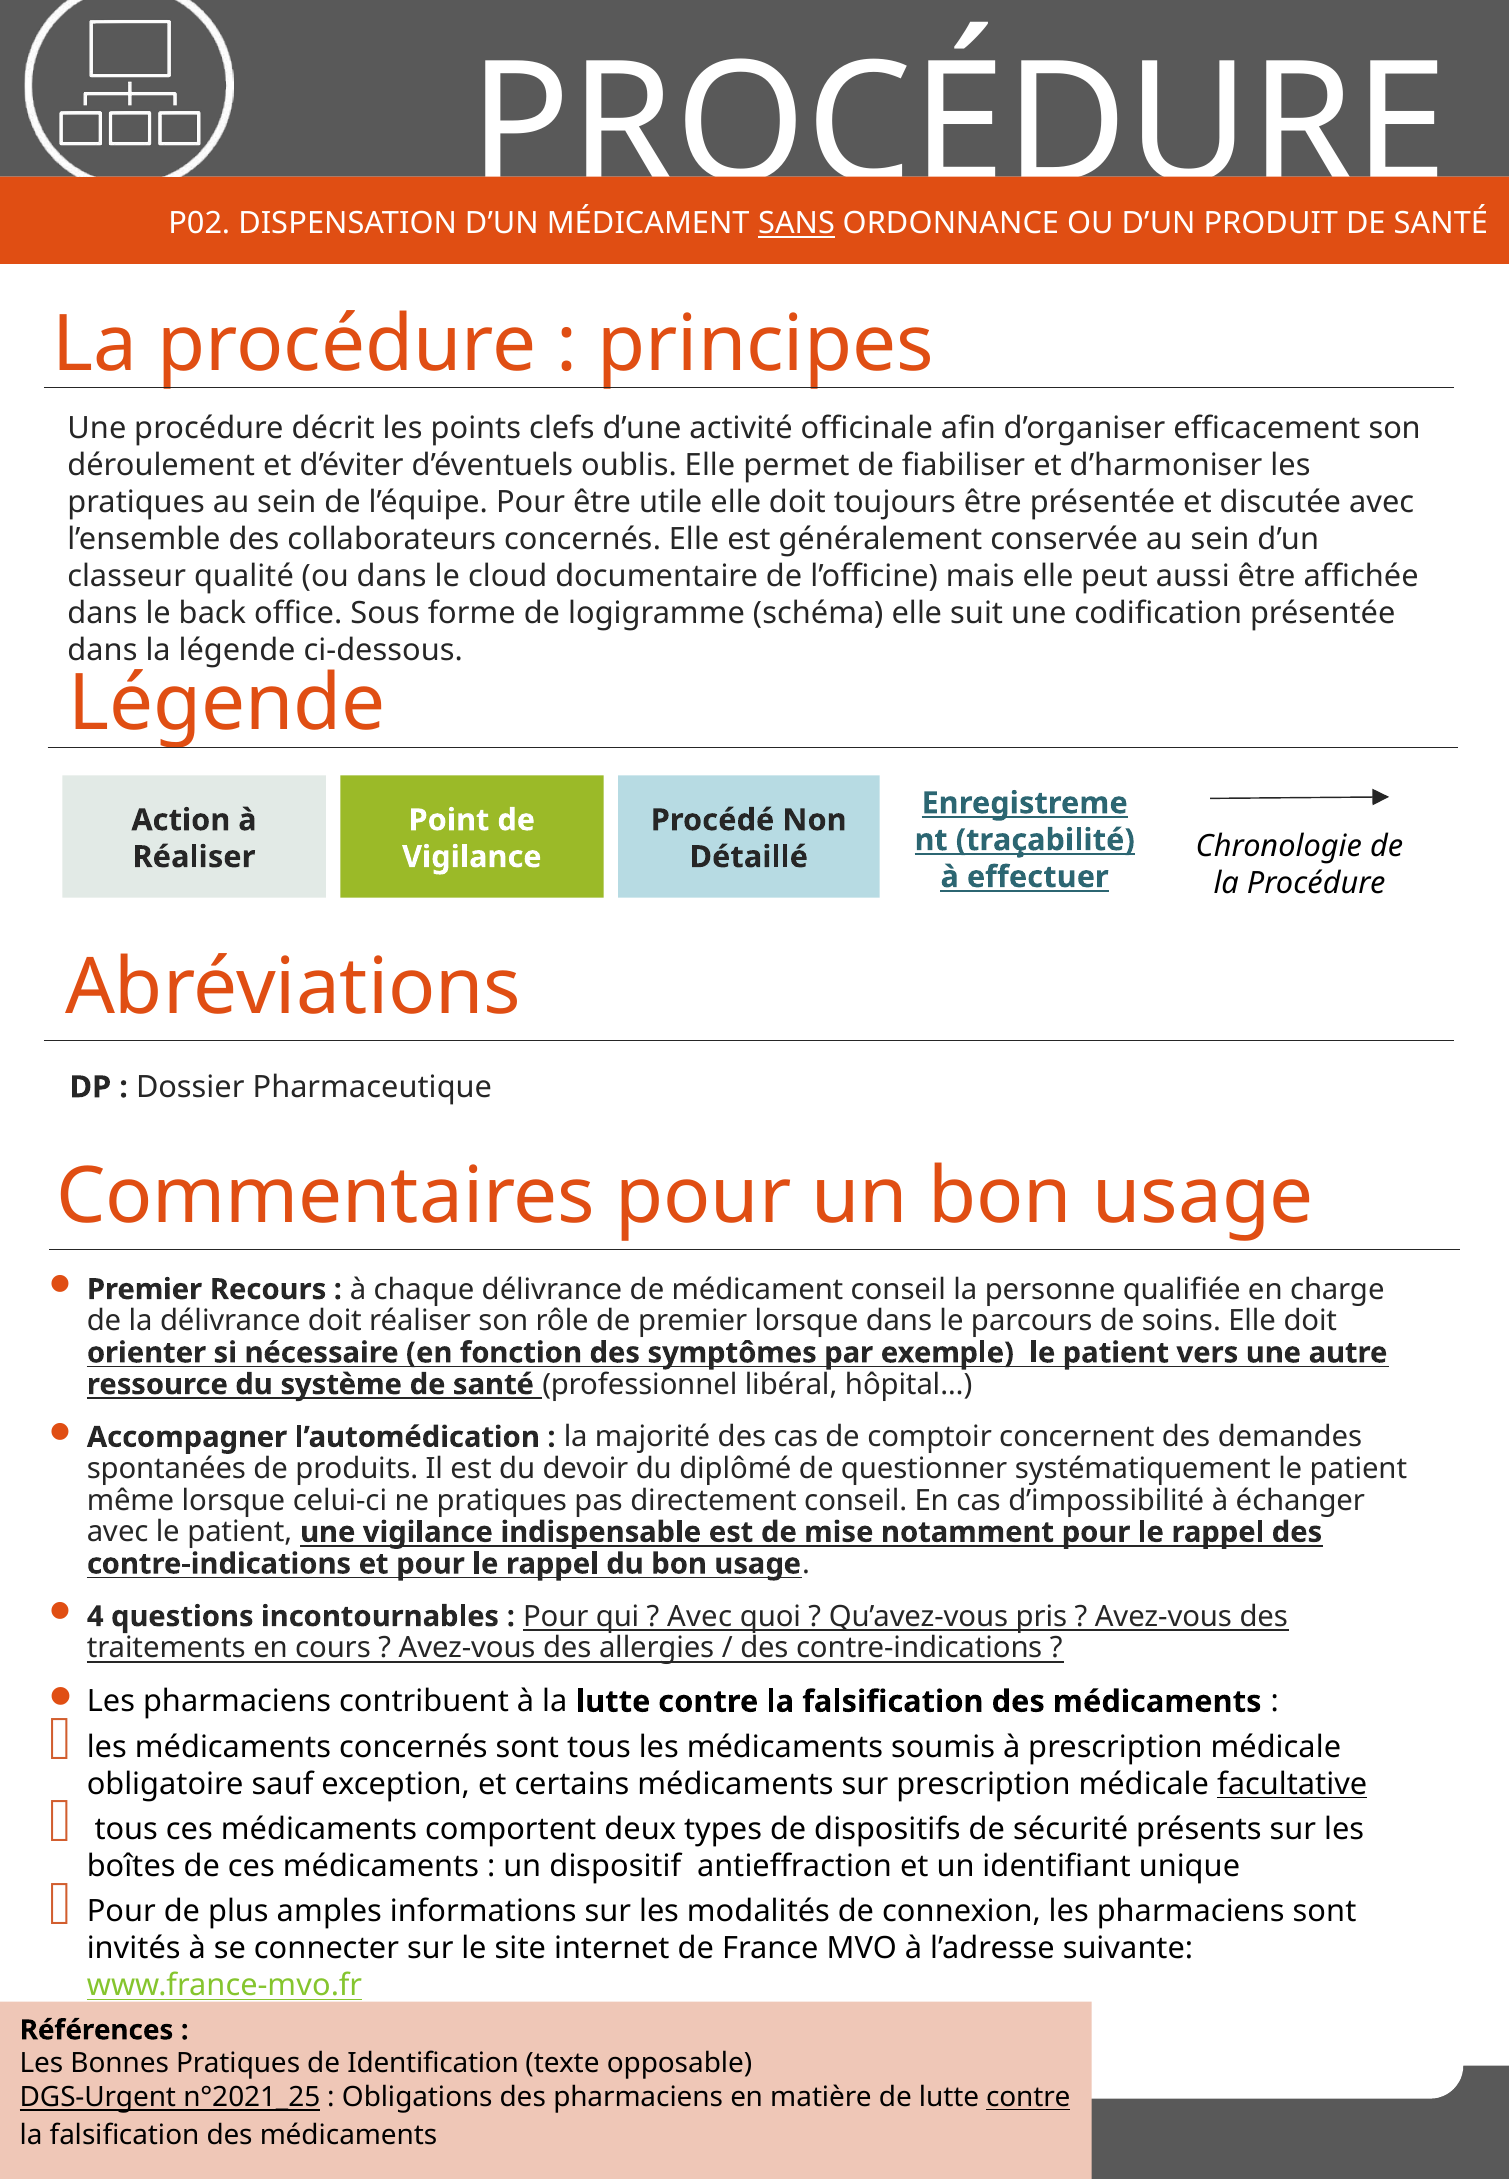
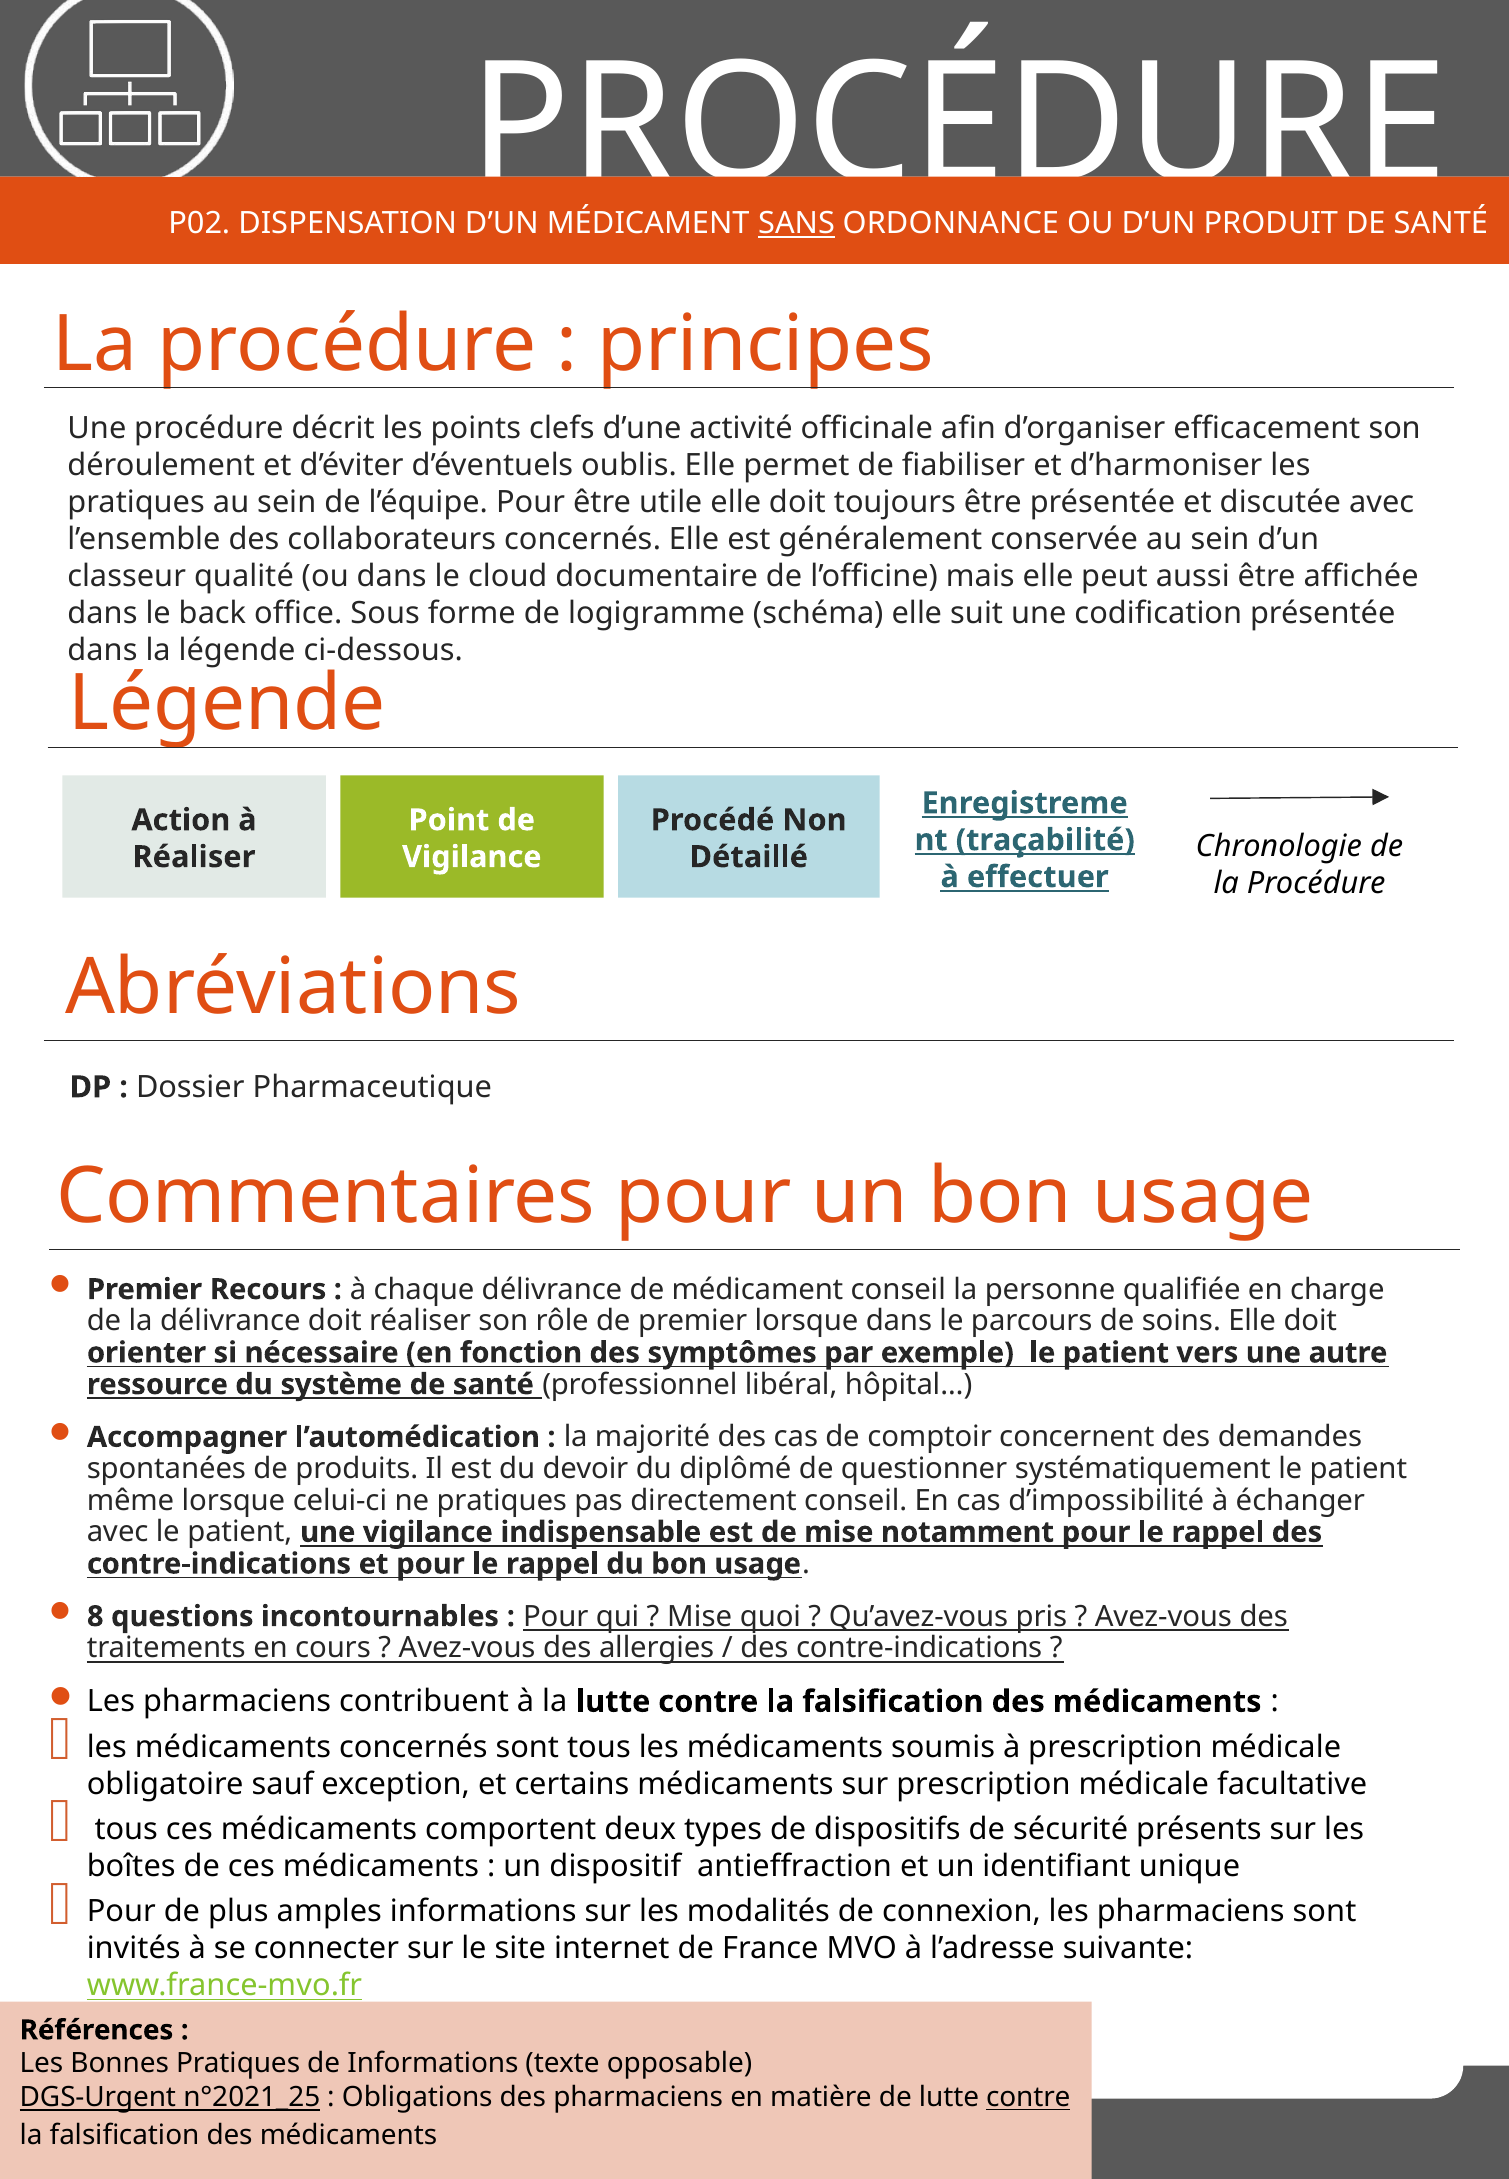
4: 4 -> 8
Avec at (700, 1617): Avec -> Mise
facultative underline: present -> none
de Identification: Identification -> Informations
